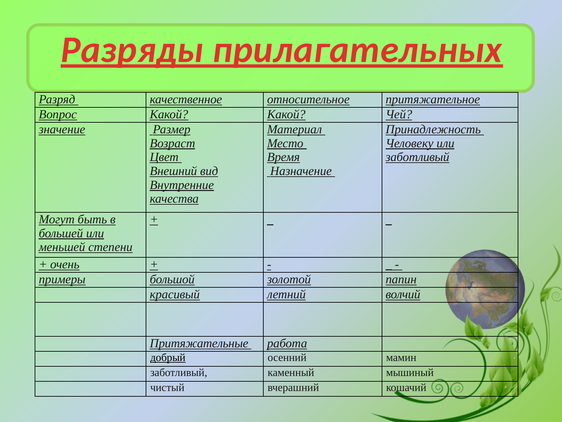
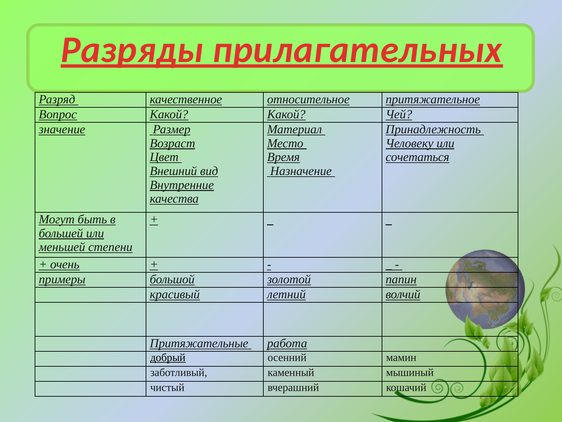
заботливый at (417, 157): заботливый -> сочетаться
